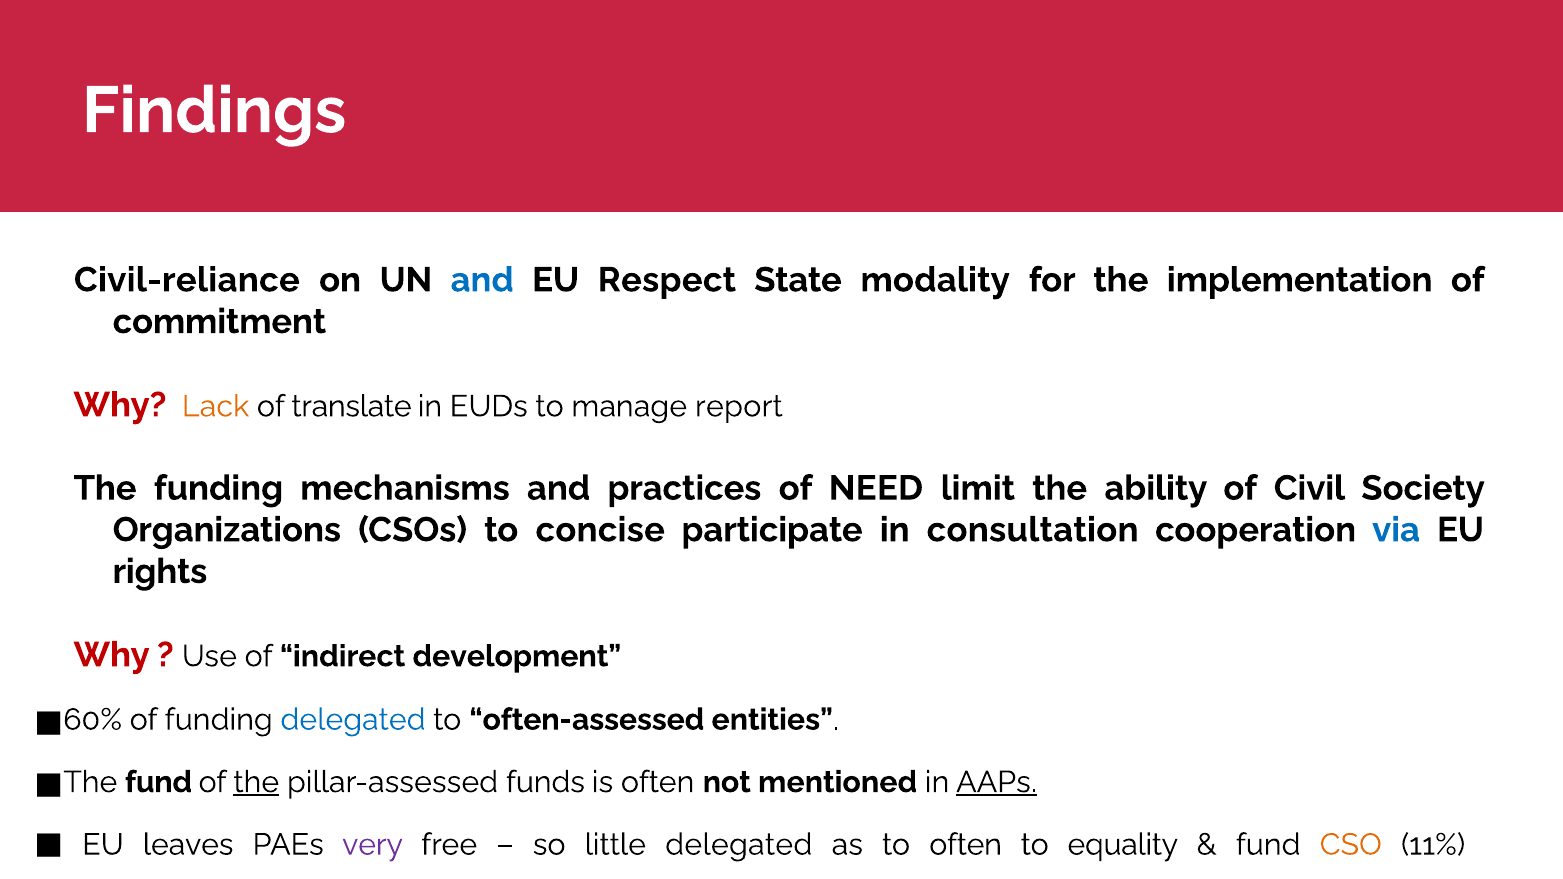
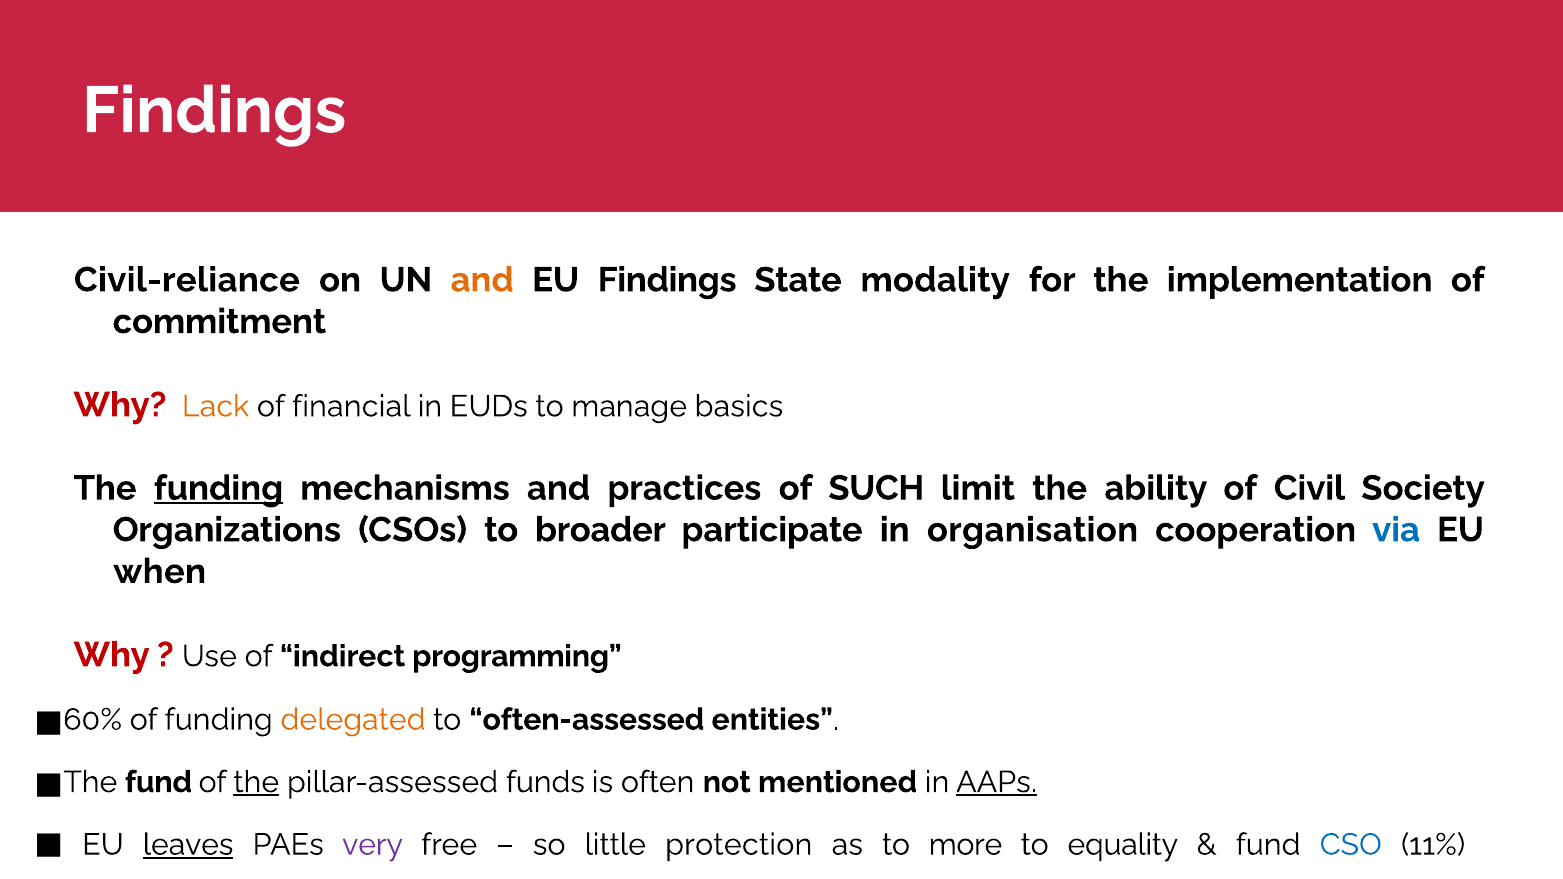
and at (482, 280) colour: blue -> orange
EU Respect: Respect -> Findings
translate: translate -> financial
report: report -> basics
funding at (219, 488) underline: none -> present
NEED: NEED -> SUCH
concise: concise -> broader
consultation: consultation -> organisation
rights: rights -> when
development: development -> programming
delegated at (353, 720) colour: blue -> orange
leaves underline: none -> present
little delegated: delegated -> protection
to often: often -> more
CSO colour: orange -> blue
